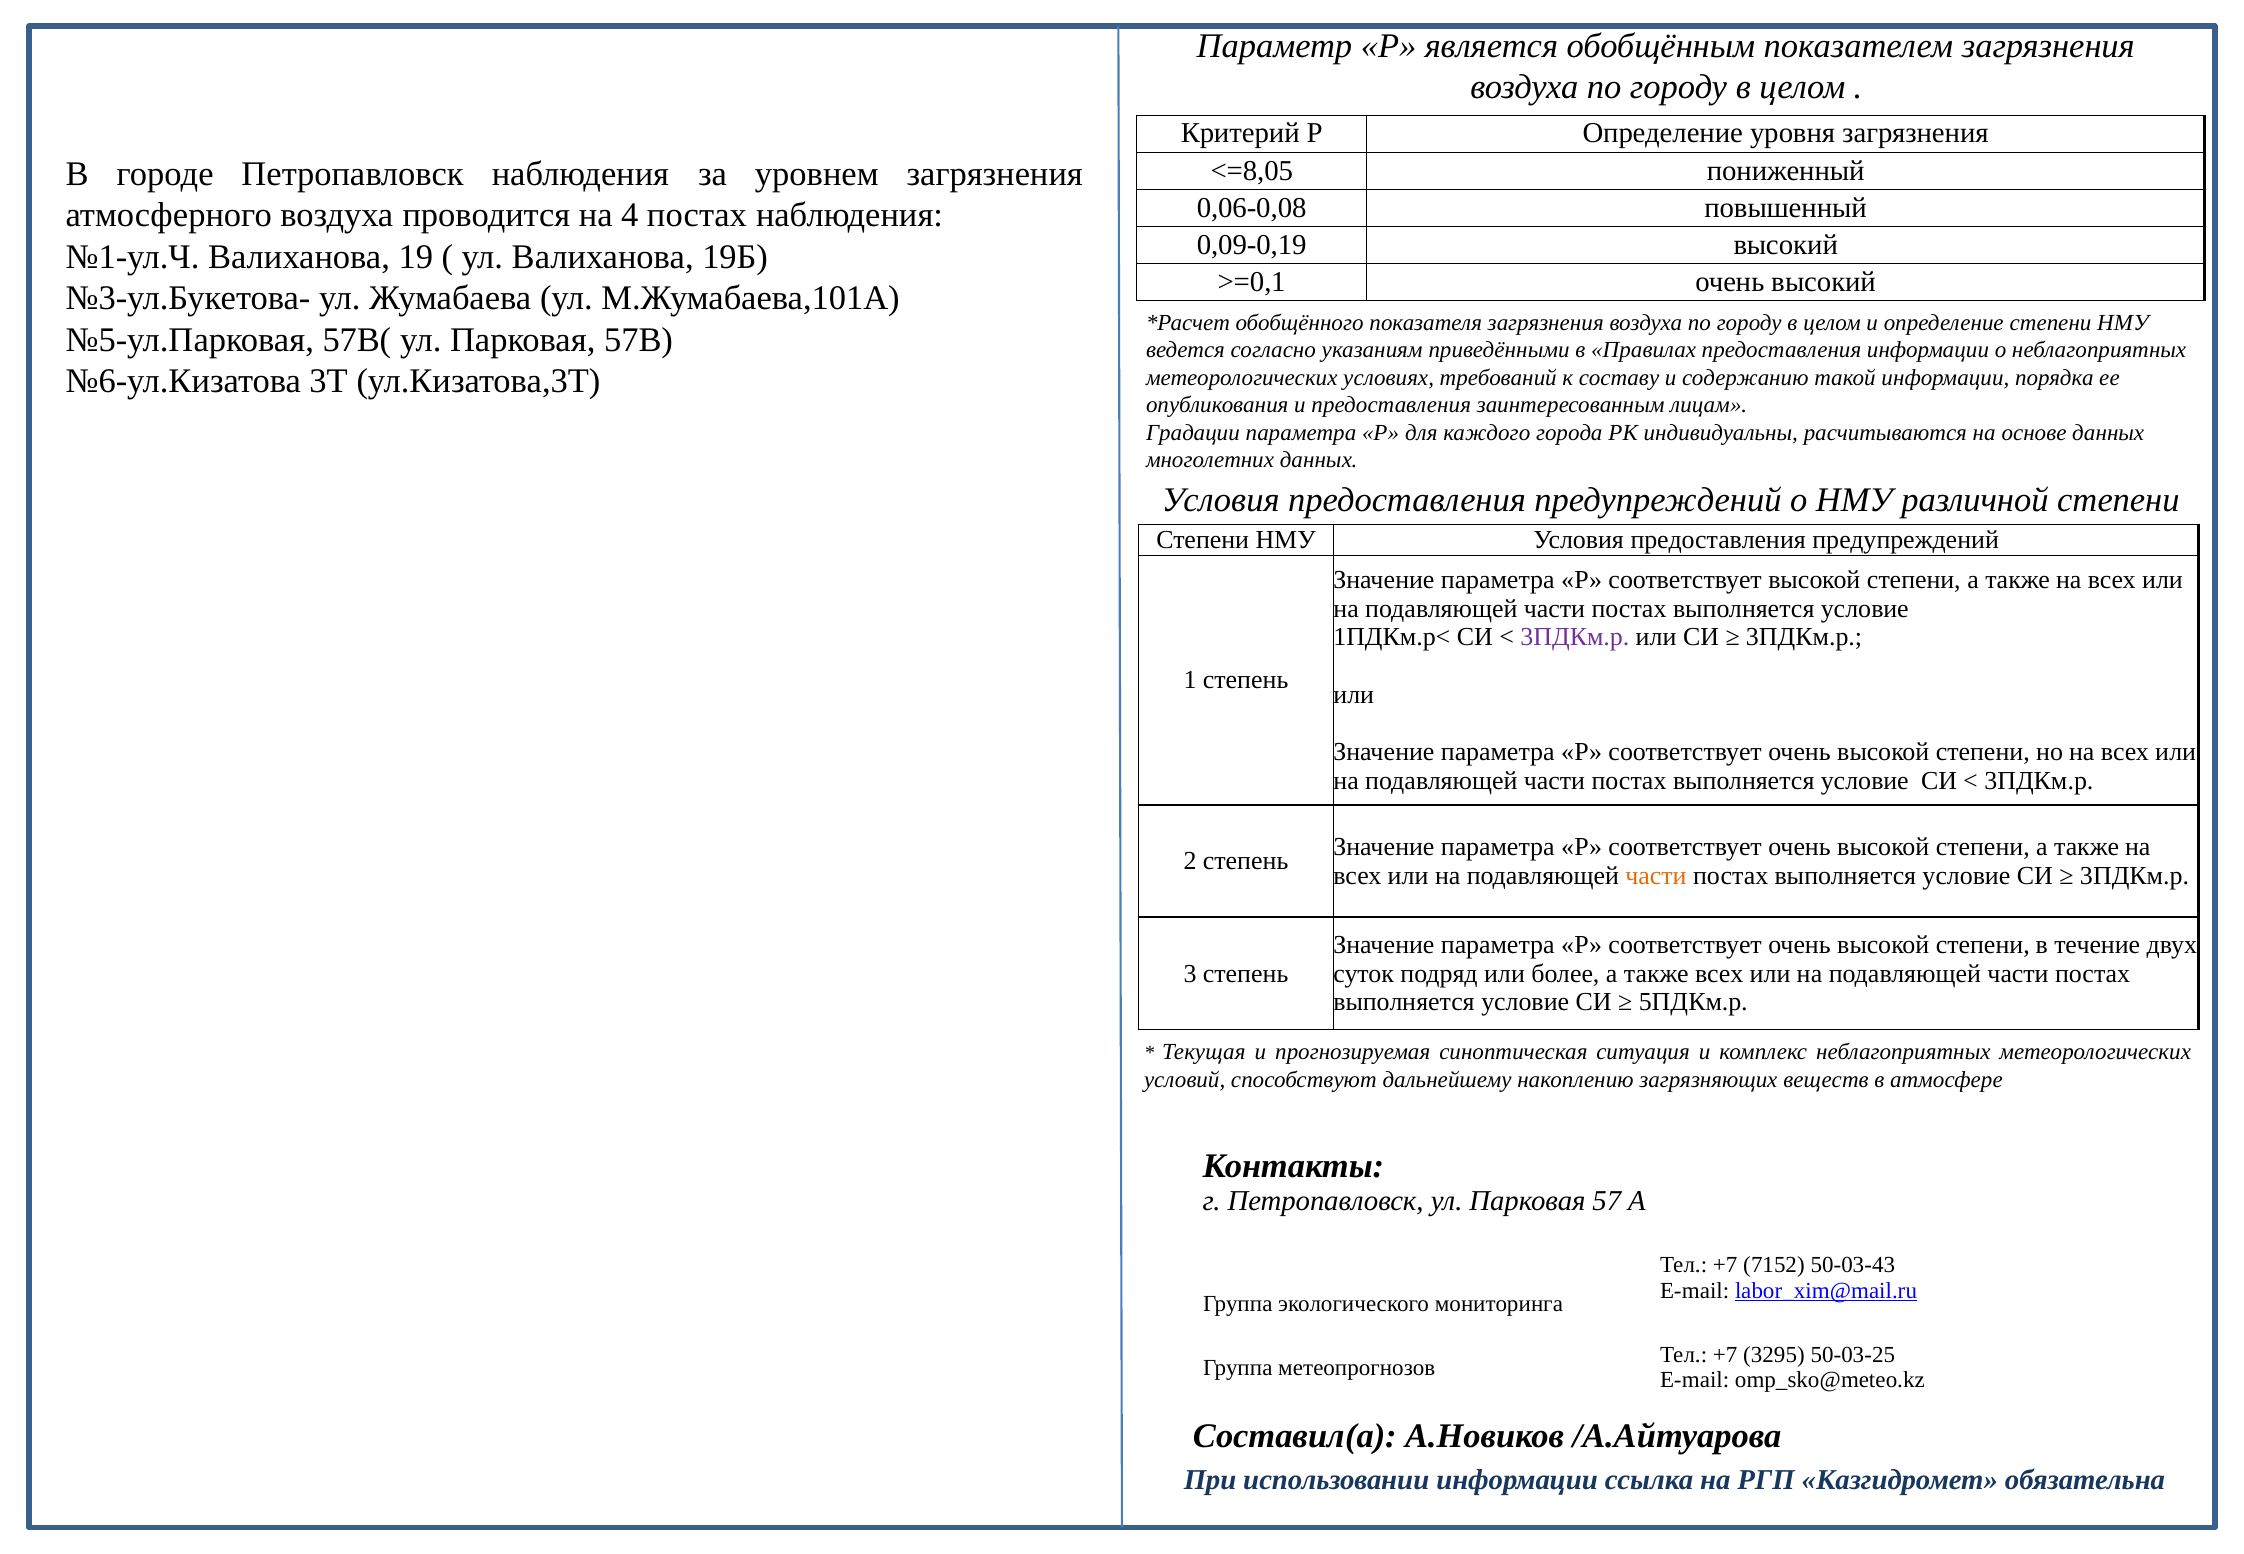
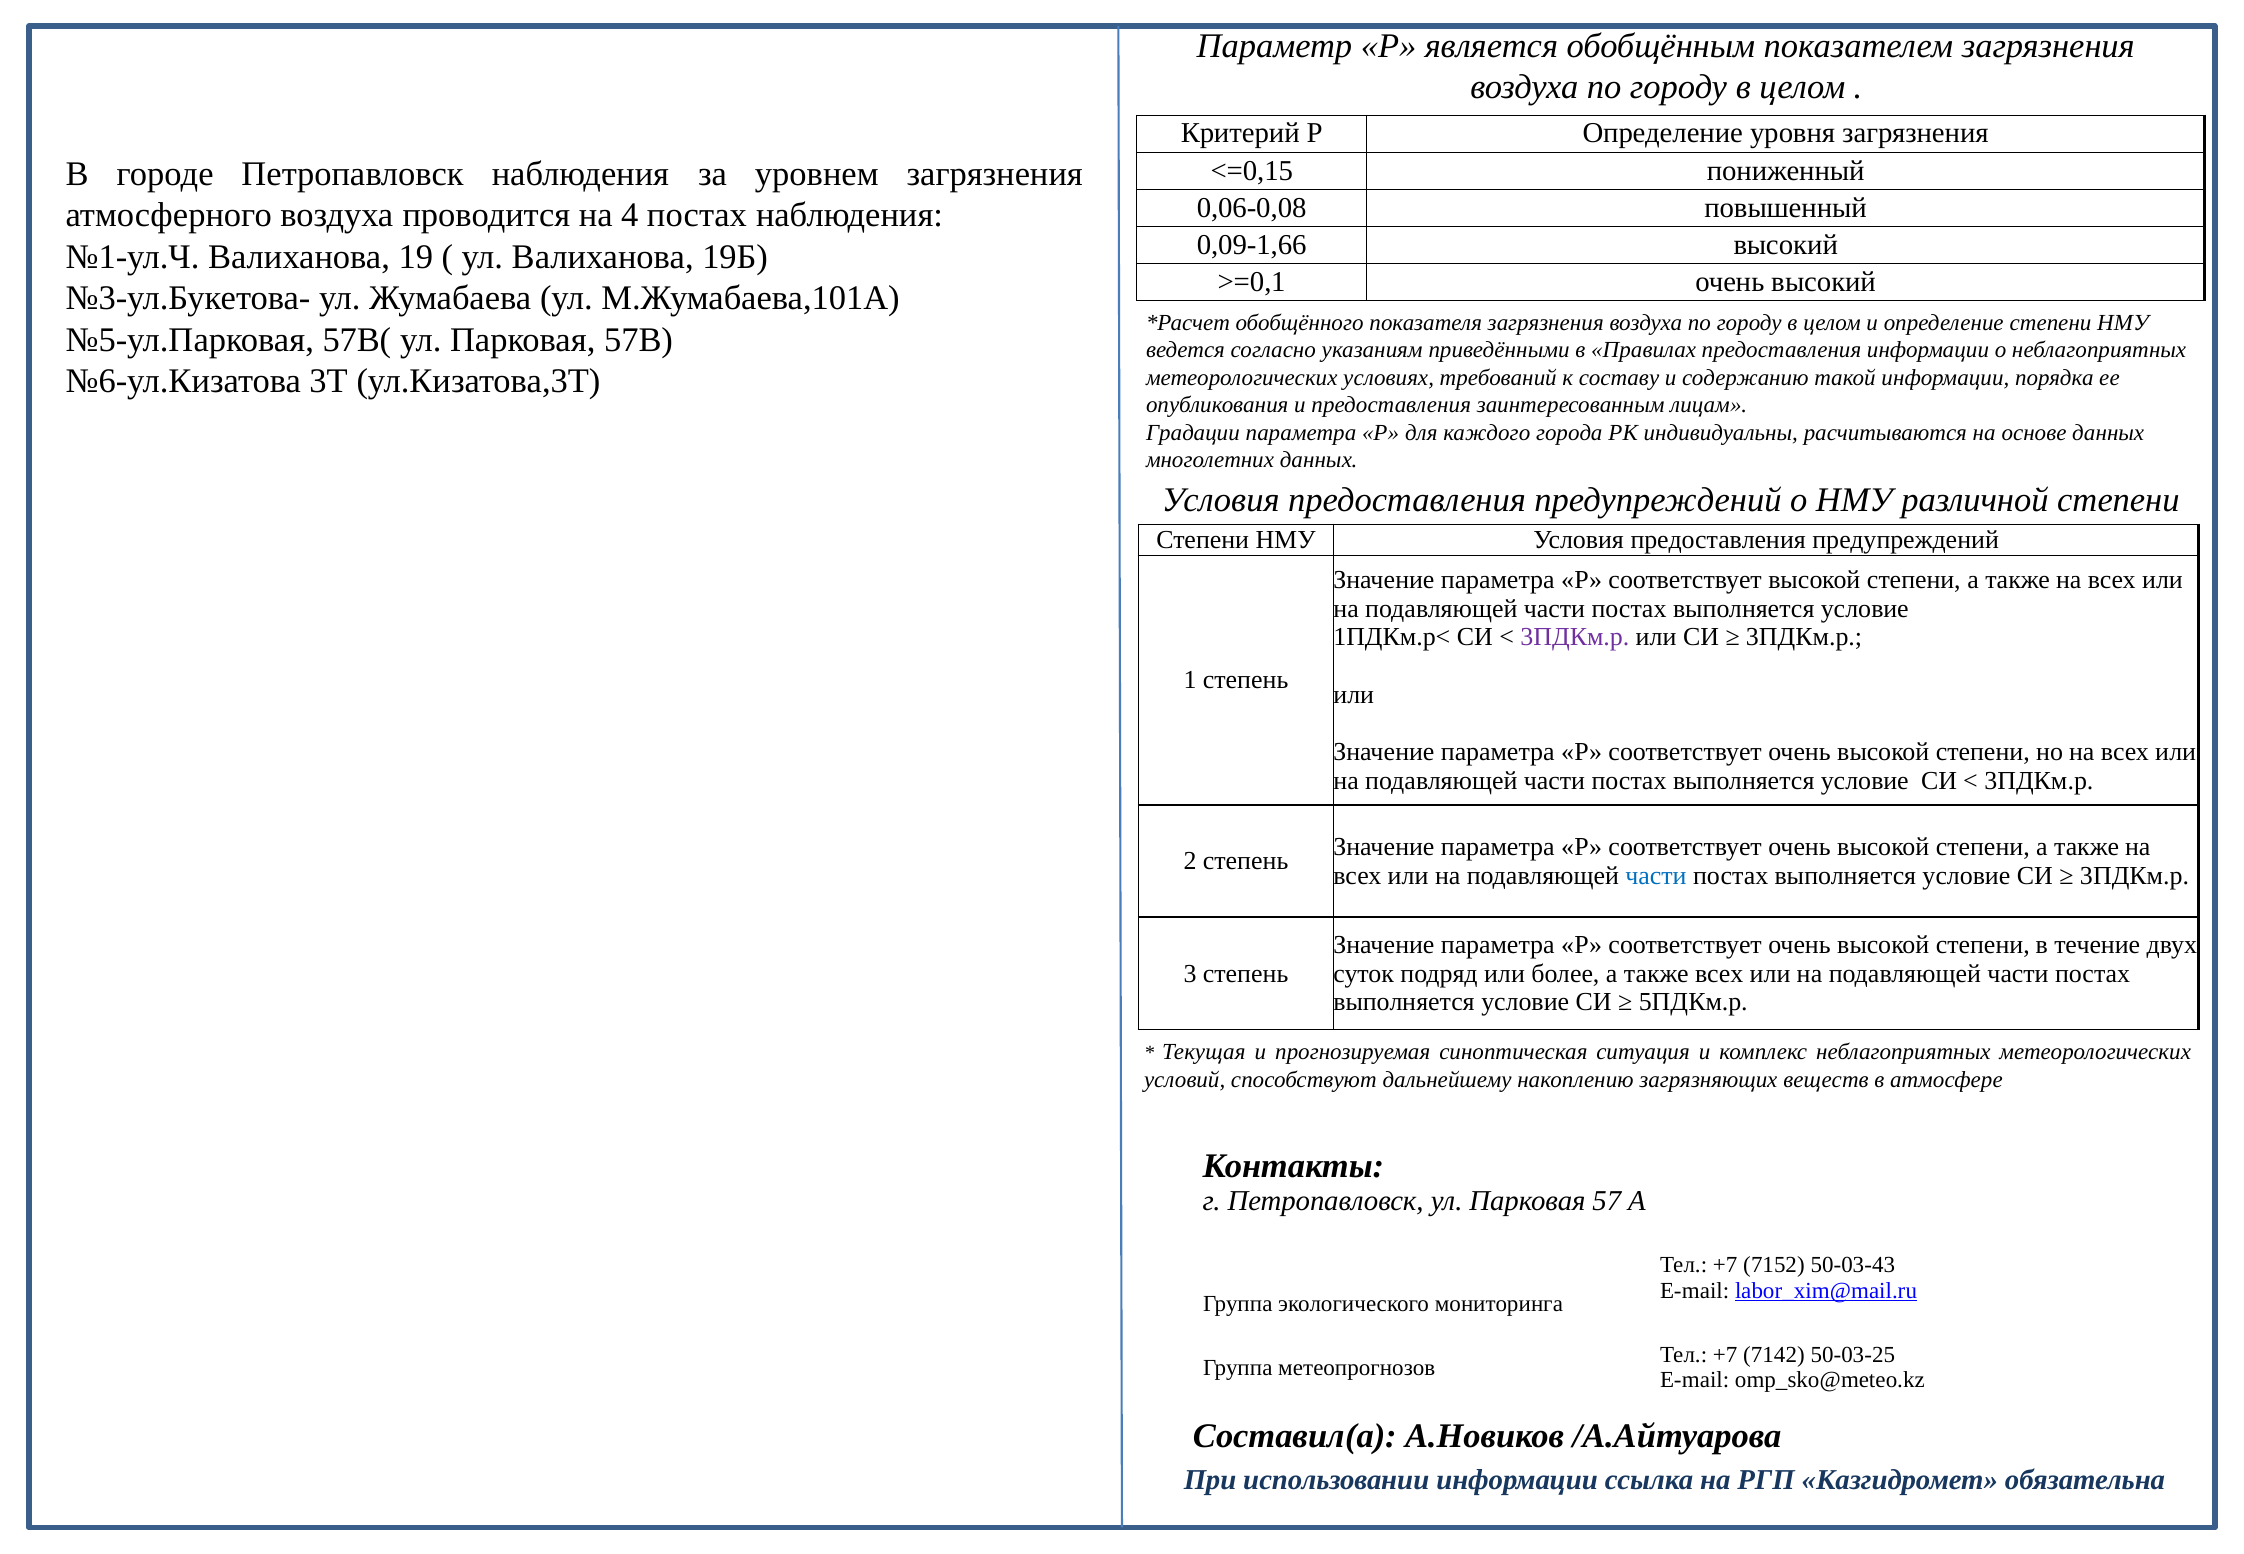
<=8,05: <=8,05 -> <=0,15
0,09-0,19: 0,09-0,19 -> 0,09-1,66
части at (1656, 875) colour: orange -> blue
3295: 3295 -> 7142
